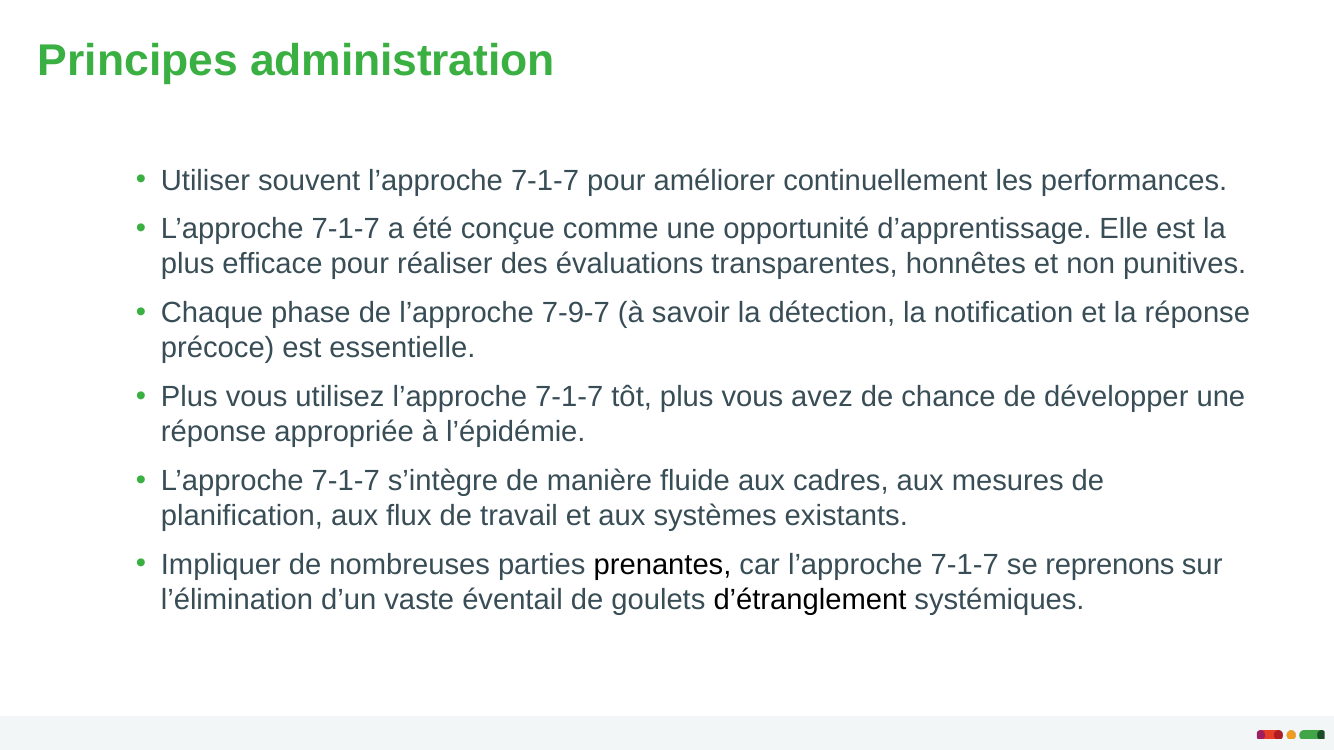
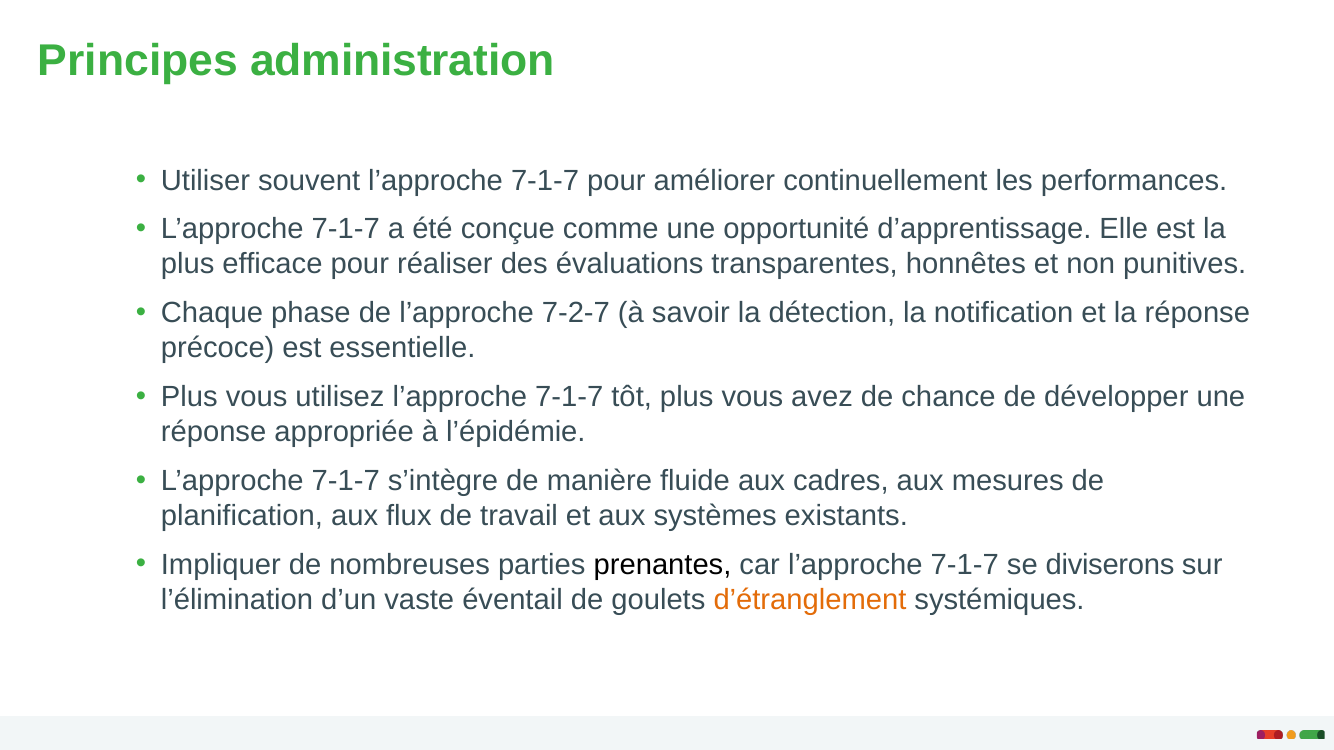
7-9-7: 7-9-7 -> 7-2-7
reprenons: reprenons -> diviserons
d’étranglement colour: black -> orange
